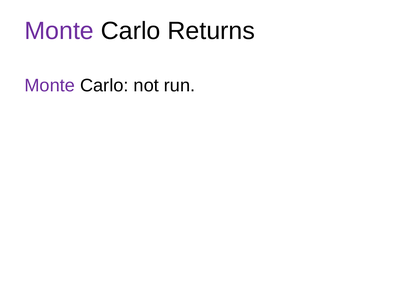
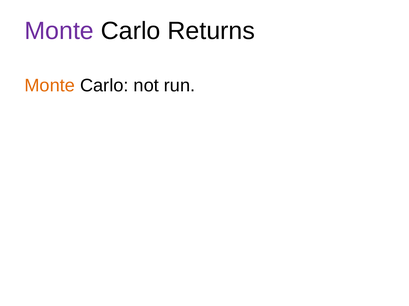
Monte at (50, 86) colour: purple -> orange
